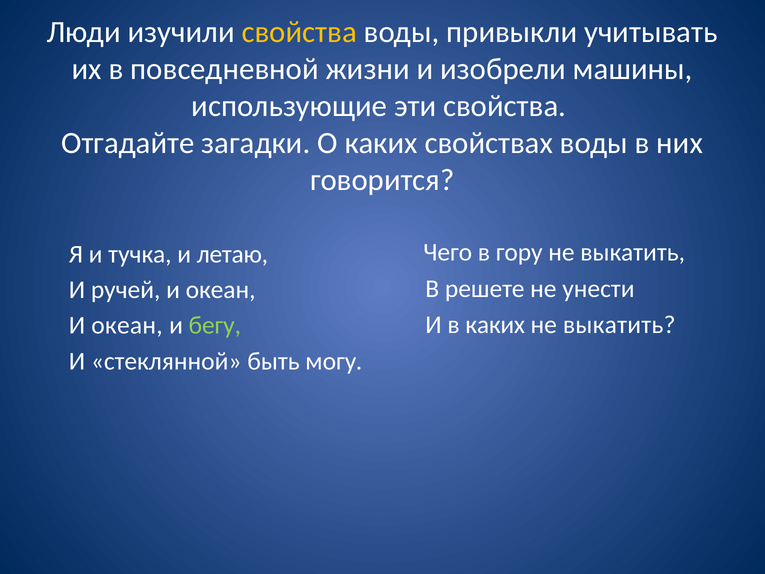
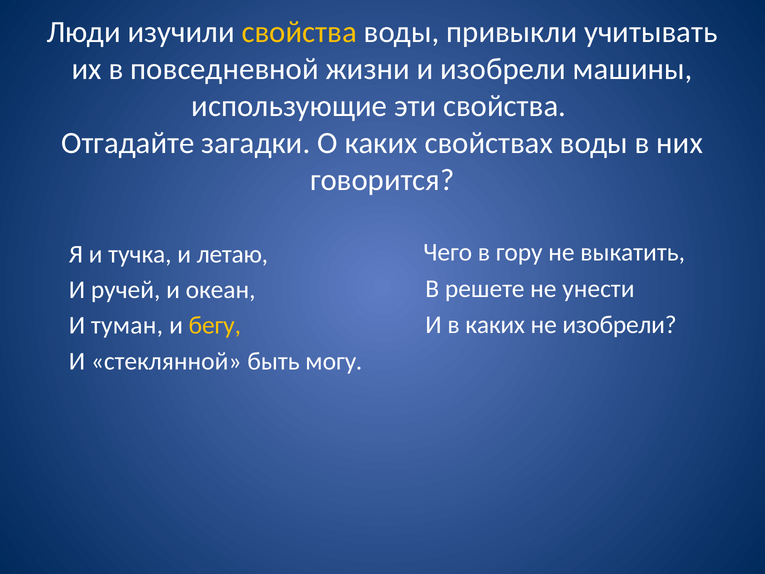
выкатить at (619, 325): выкатить -> изобрели
океан at (127, 325): океан -> туман
бегу colour: light green -> yellow
